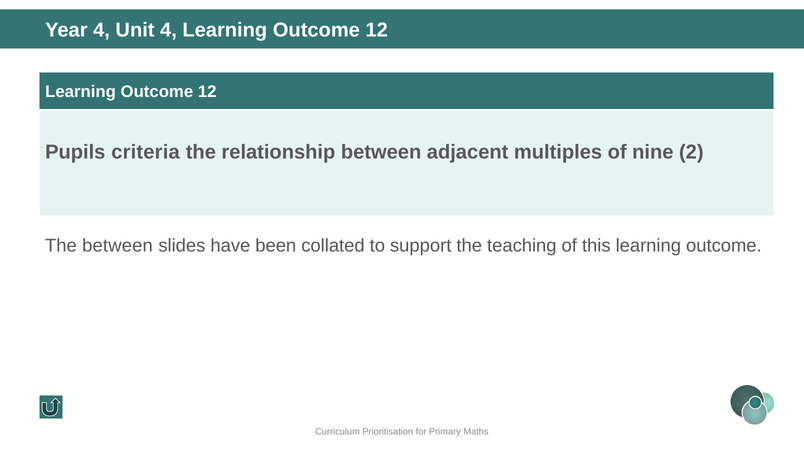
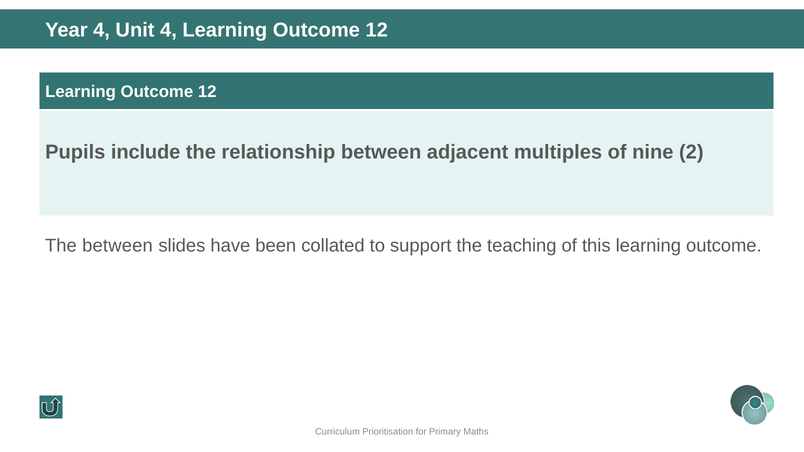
criteria: criteria -> include
